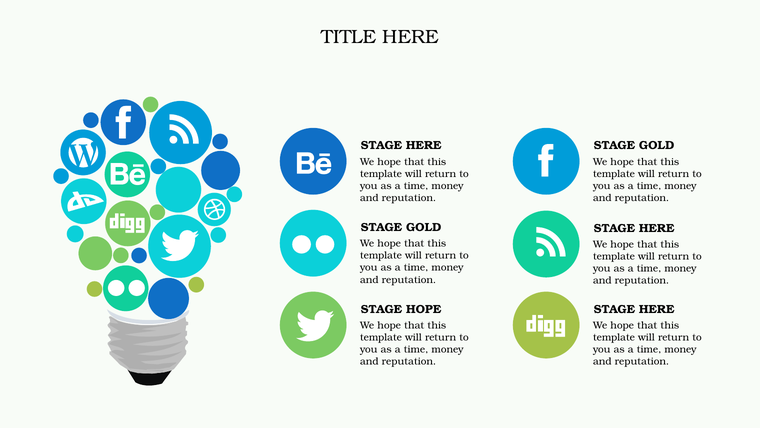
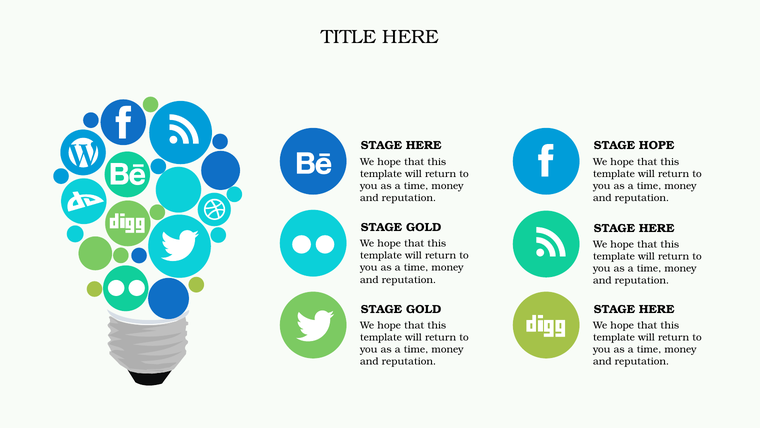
GOLD at (657, 145): GOLD -> HOPE
HOPE at (424, 309): HOPE -> GOLD
